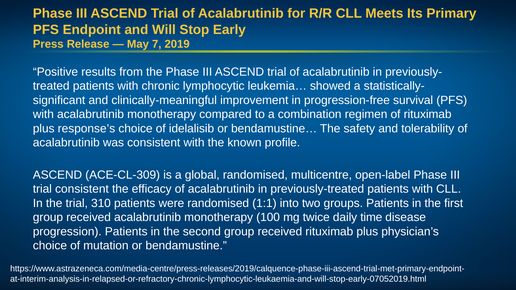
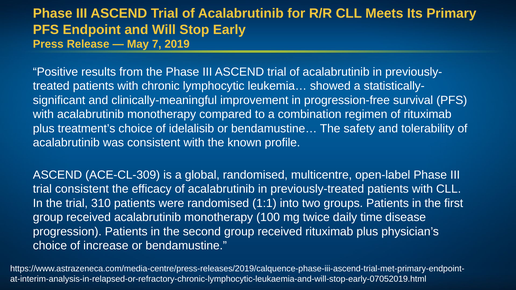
response’s: response’s -> treatment’s
mutation: mutation -> increase
